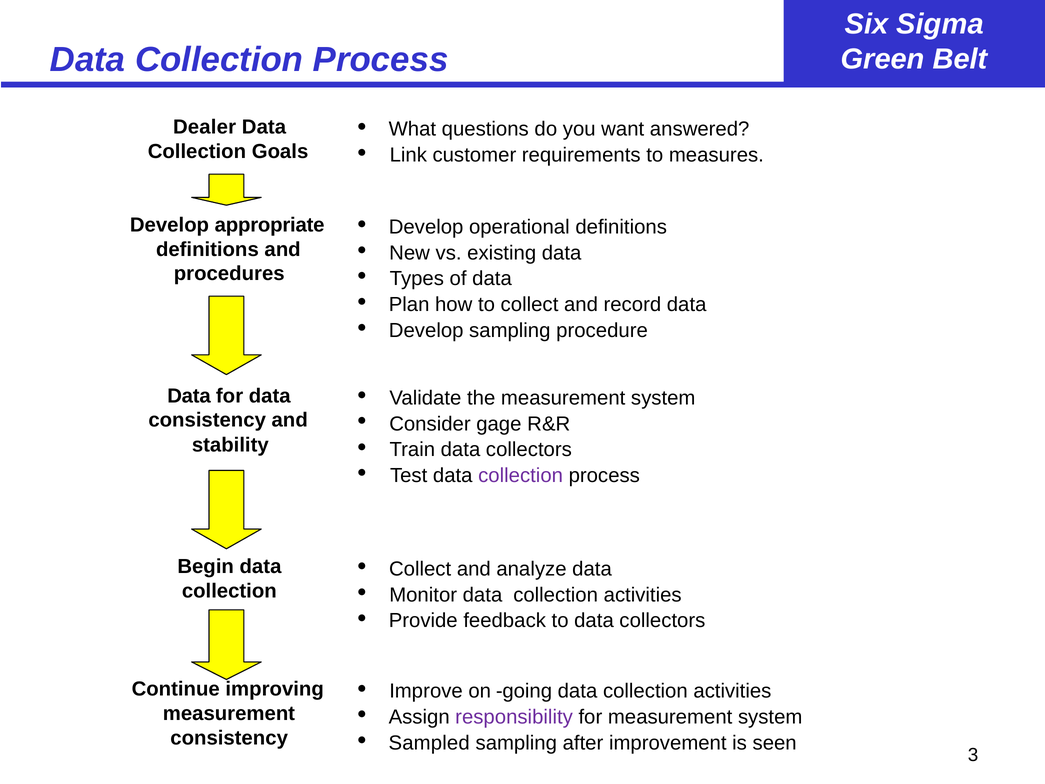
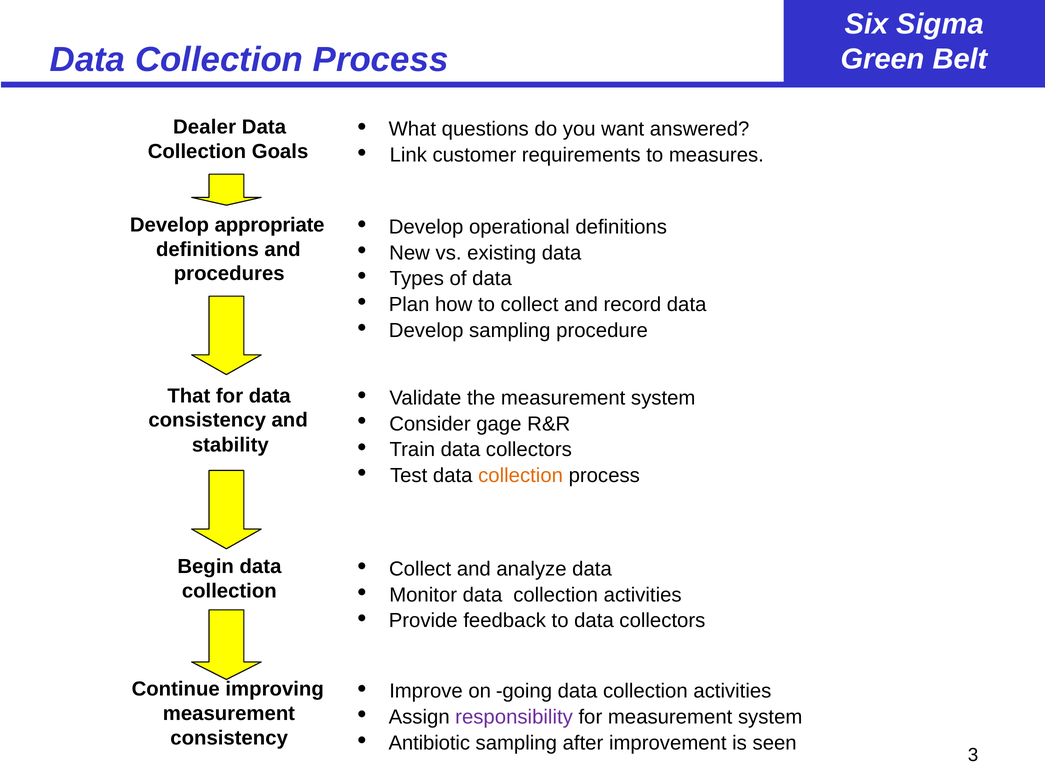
Data at (189, 396): Data -> That
collection at (521, 476) colour: purple -> orange
Sampled: Sampled -> Antibiotic
